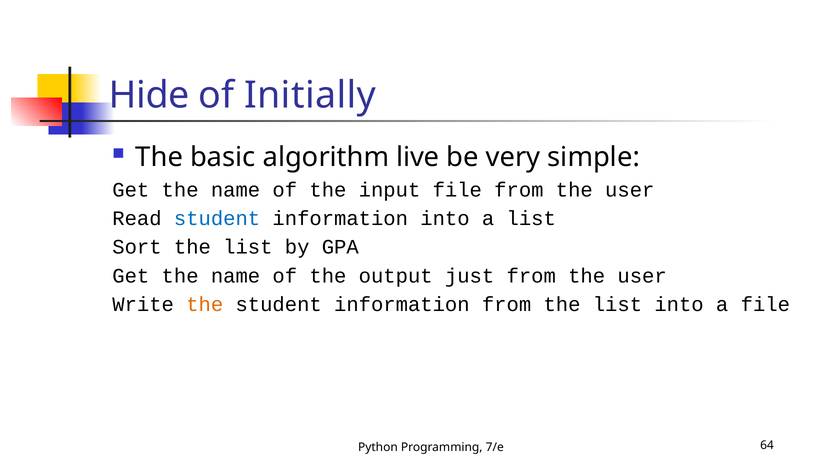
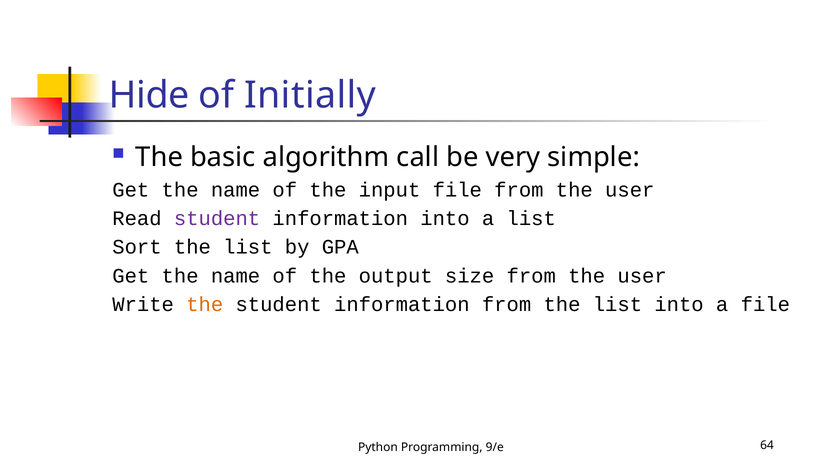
live: live -> call
student at (217, 218) colour: blue -> purple
just: just -> size
7/e: 7/e -> 9/e
